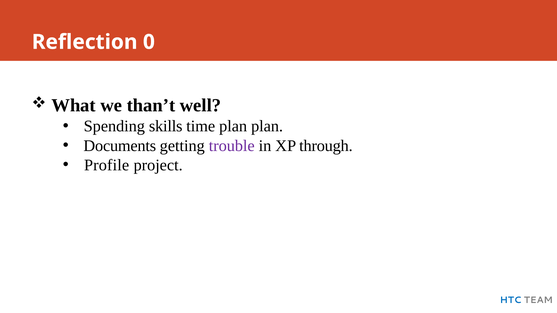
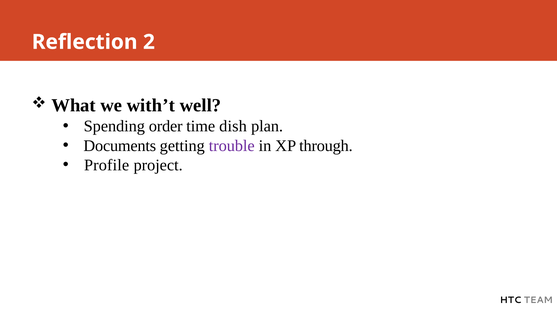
0: 0 -> 2
than’t: than’t -> with’t
skills: skills -> order
time plan: plan -> dish
HTC colour: blue -> black
